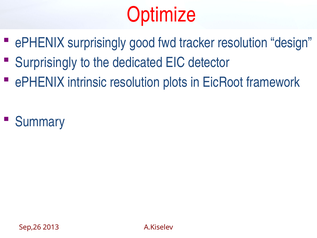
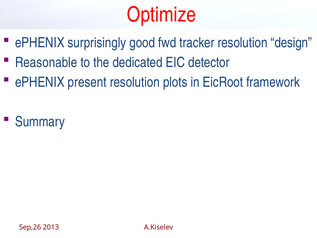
Surprisingly at (46, 62): Surprisingly -> Reasonable
intrinsic: intrinsic -> present
